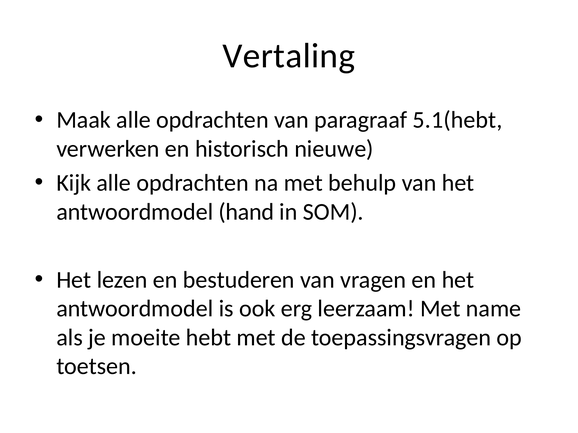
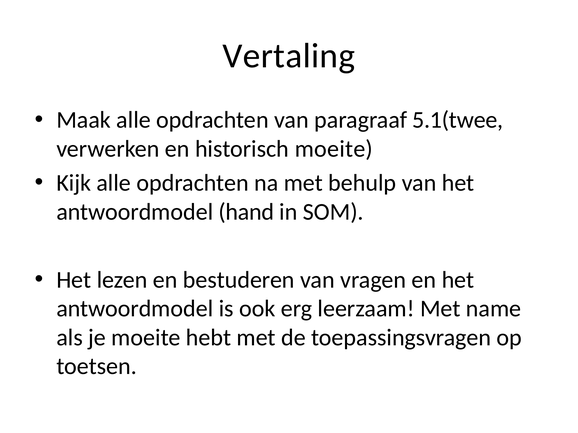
5.1(hebt: 5.1(hebt -> 5.1(twee
historisch nieuwe: nieuwe -> moeite
